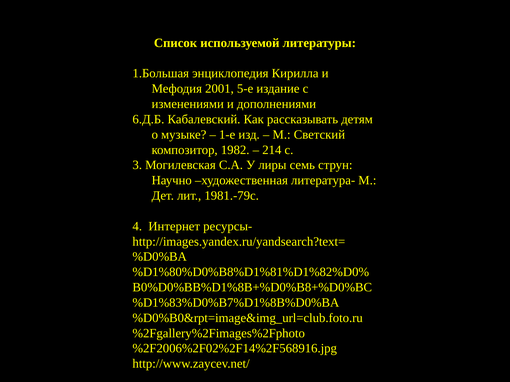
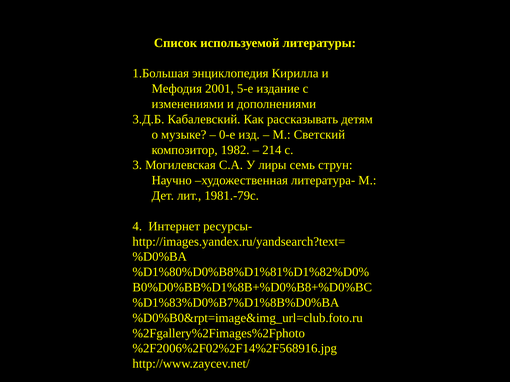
6.Д.Б: 6.Д.Б -> 3.Д.Б
1-е: 1-е -> 0-е
